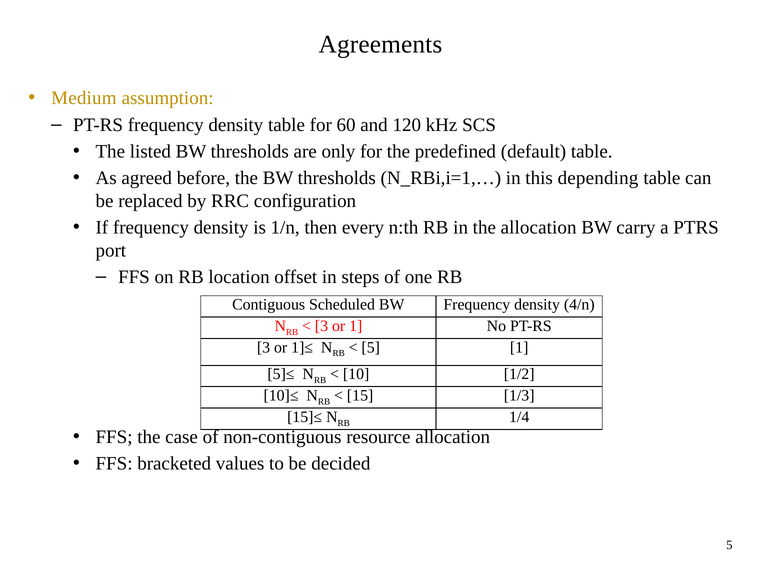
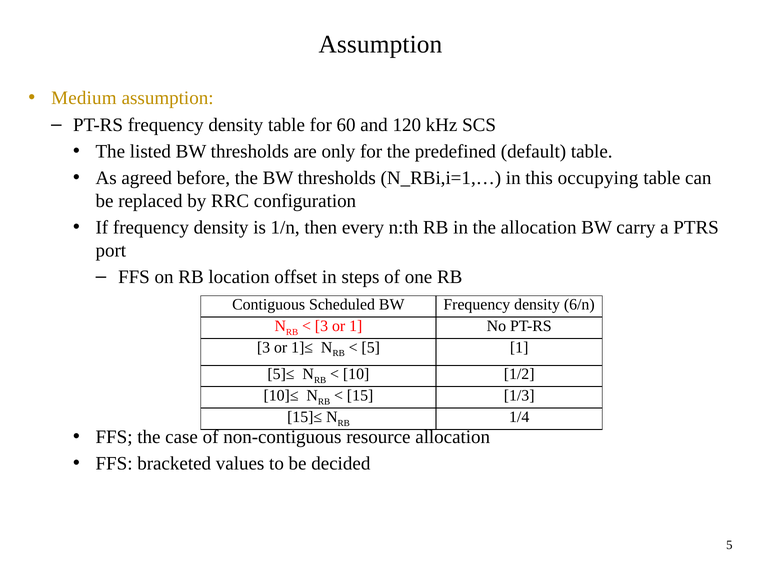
Agreements at (380, 44): Agreements -> Assumption
depending: depending -> occupying
4/n: 4/n -> 6/n
